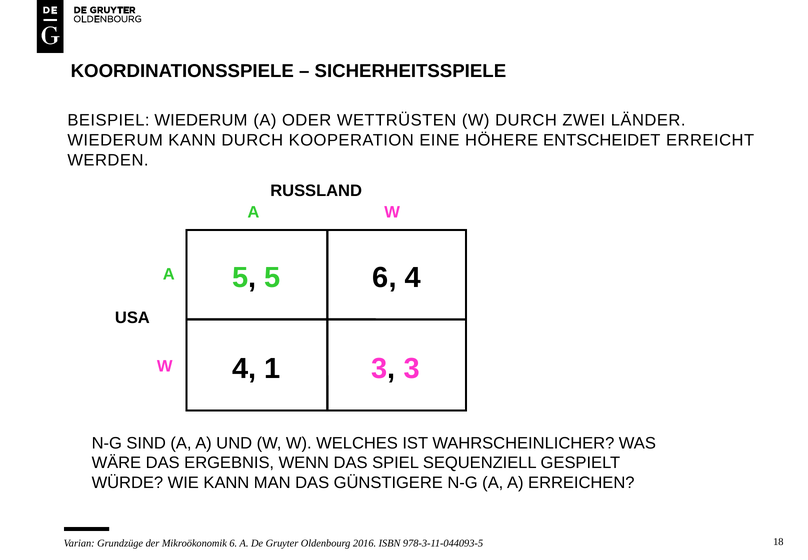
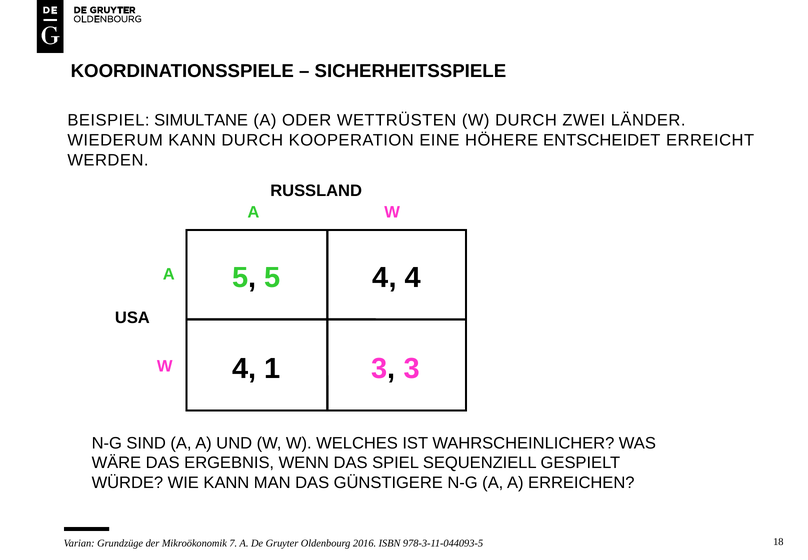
BEISPIEL WIEDERUM: WIEDERUM -> SIMULTANE
5 6: 6 -> 4
Mikroökonomik 6: 6 -> 7
